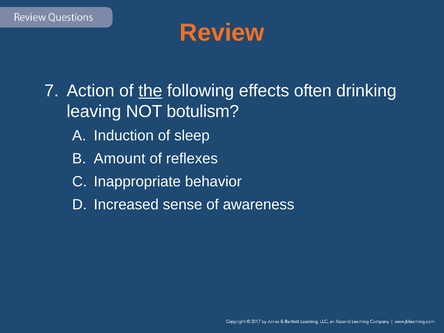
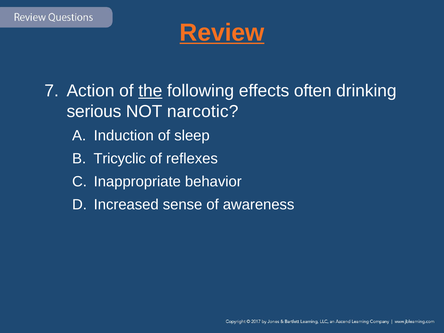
Review underline: none -> present
leaving: leaving -> serious
botulism: botulism -> narcotic
Amount: Amount -> Tricyclic
